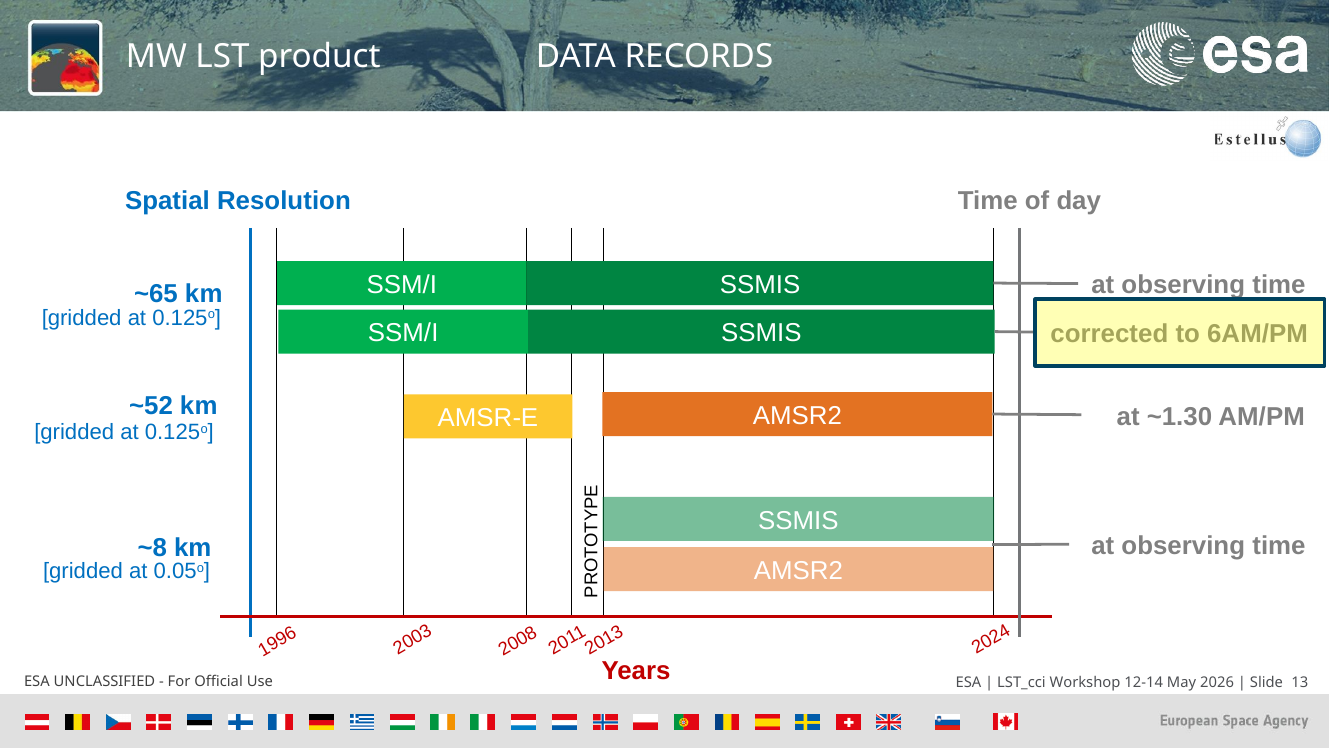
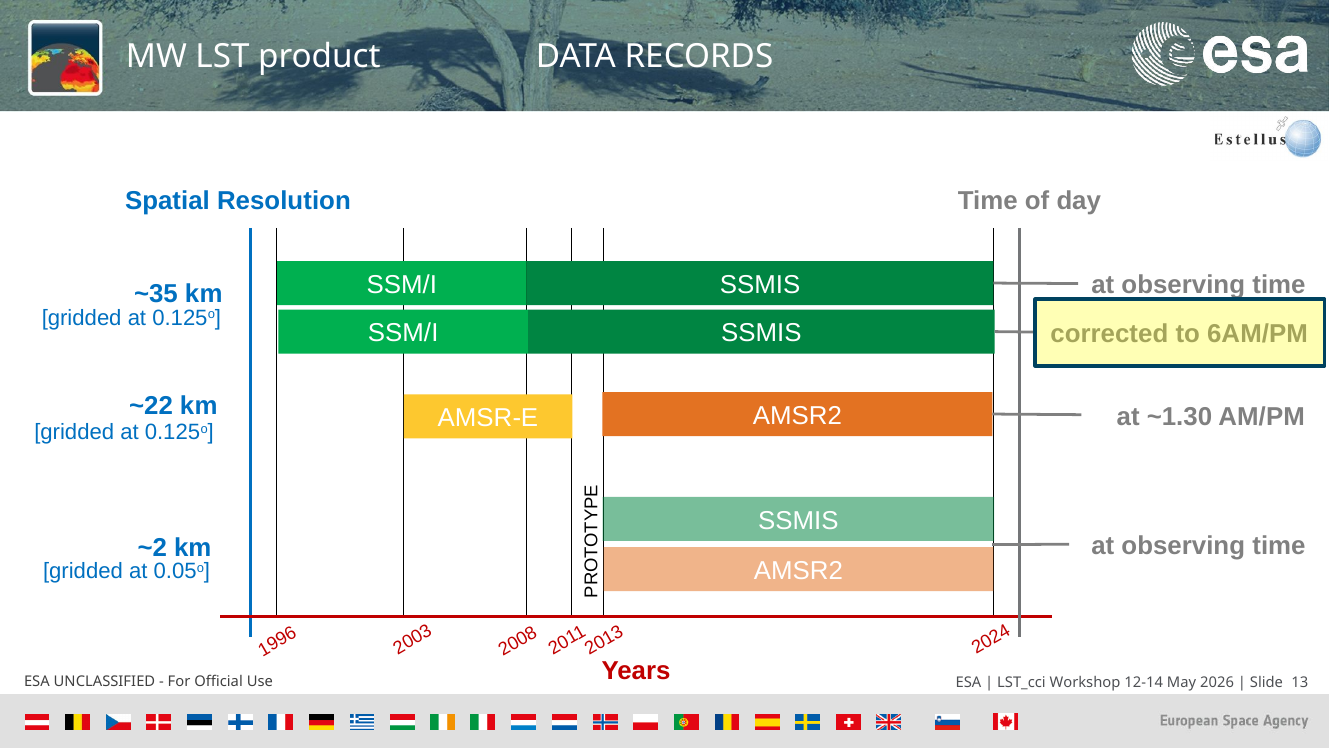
~65: ~65 -> ~35
~52: ~52 -> ~22
~8: ~8 -> ~2
